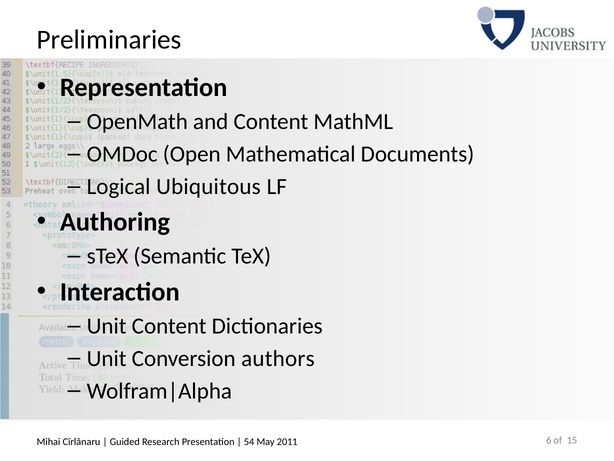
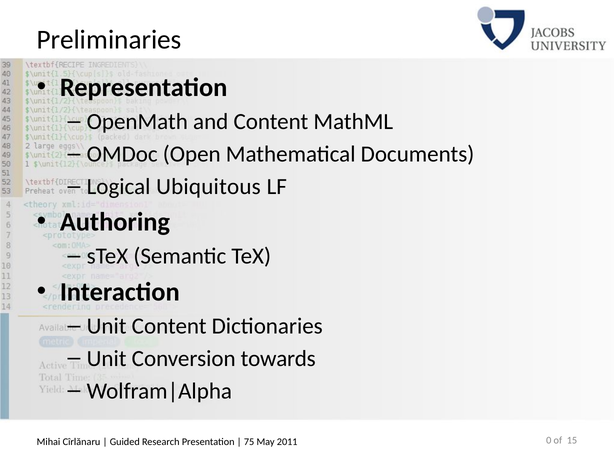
authors: authors -> towards
54: 54 -> 75
6: 6 -> 0
